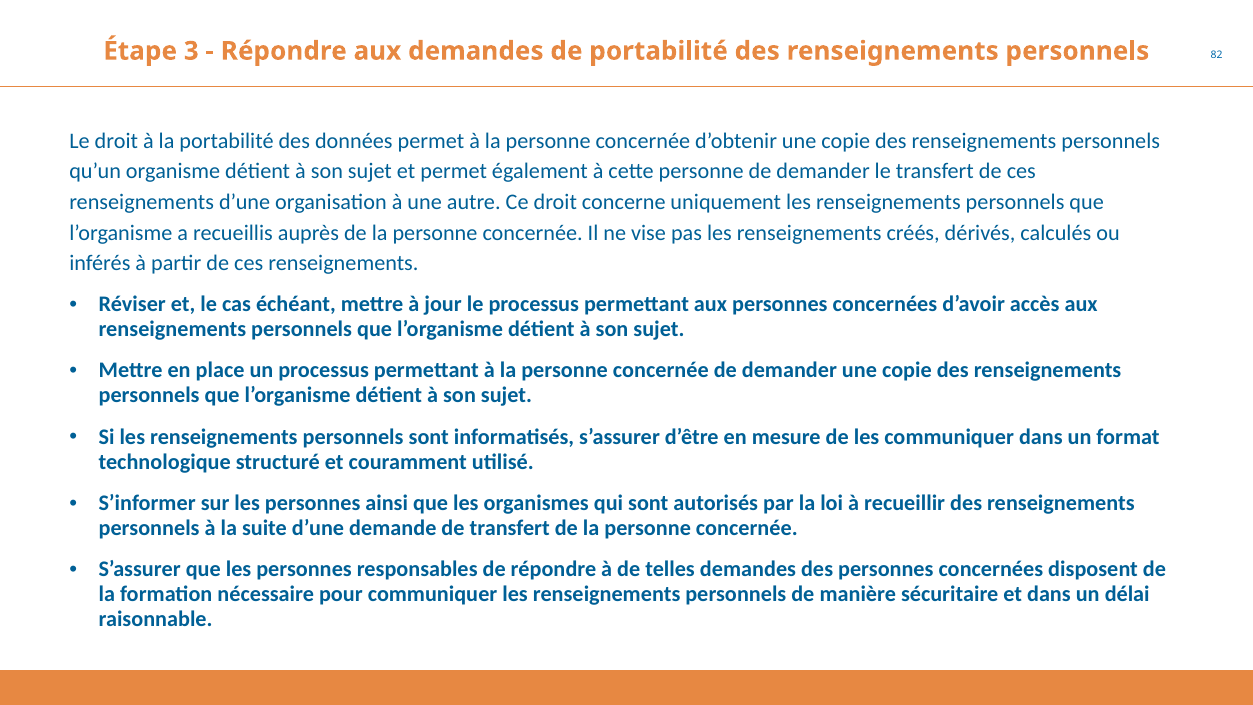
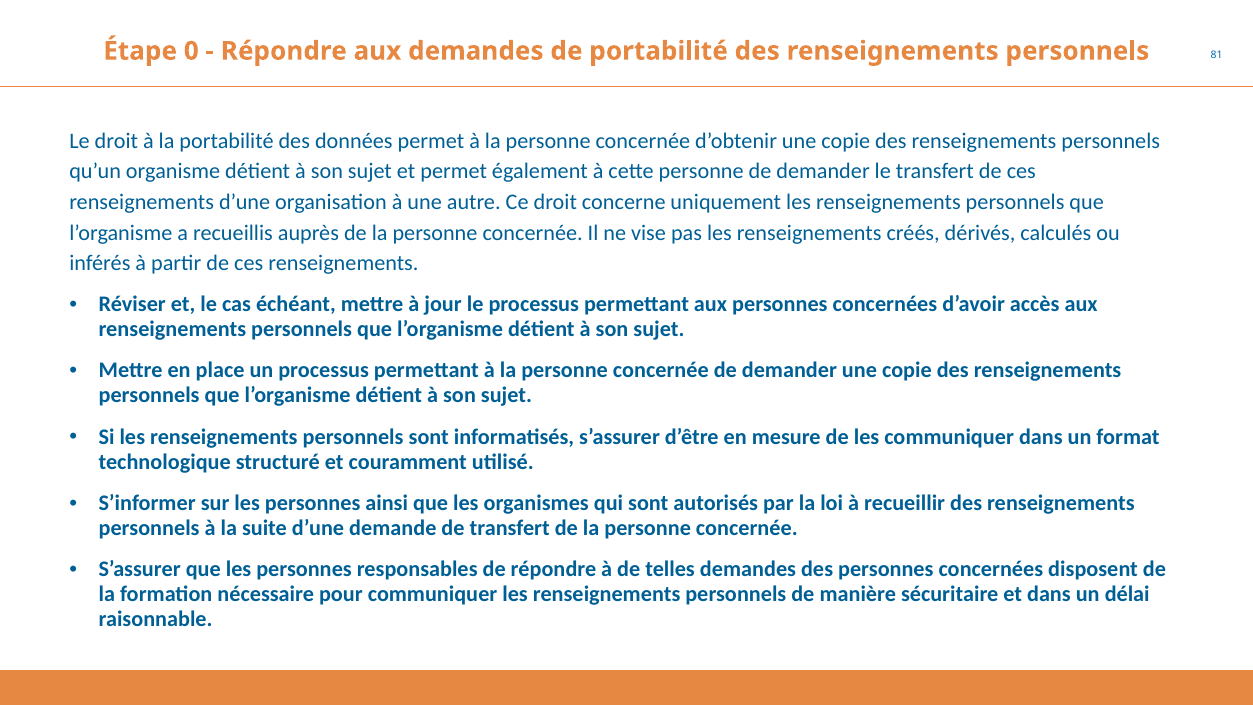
3: 3 -> 0
82: 82 -> 81
